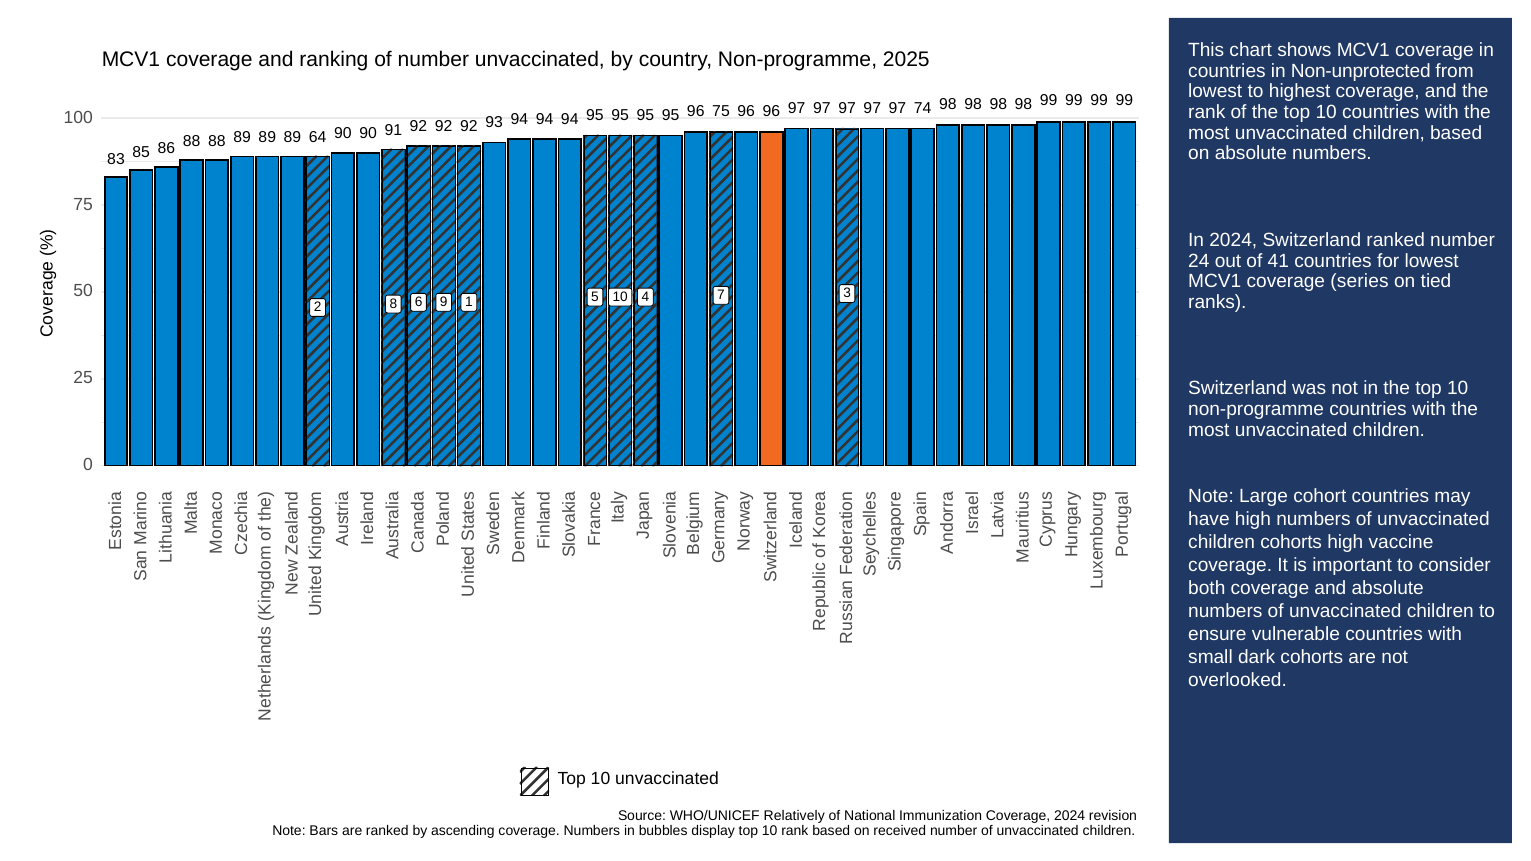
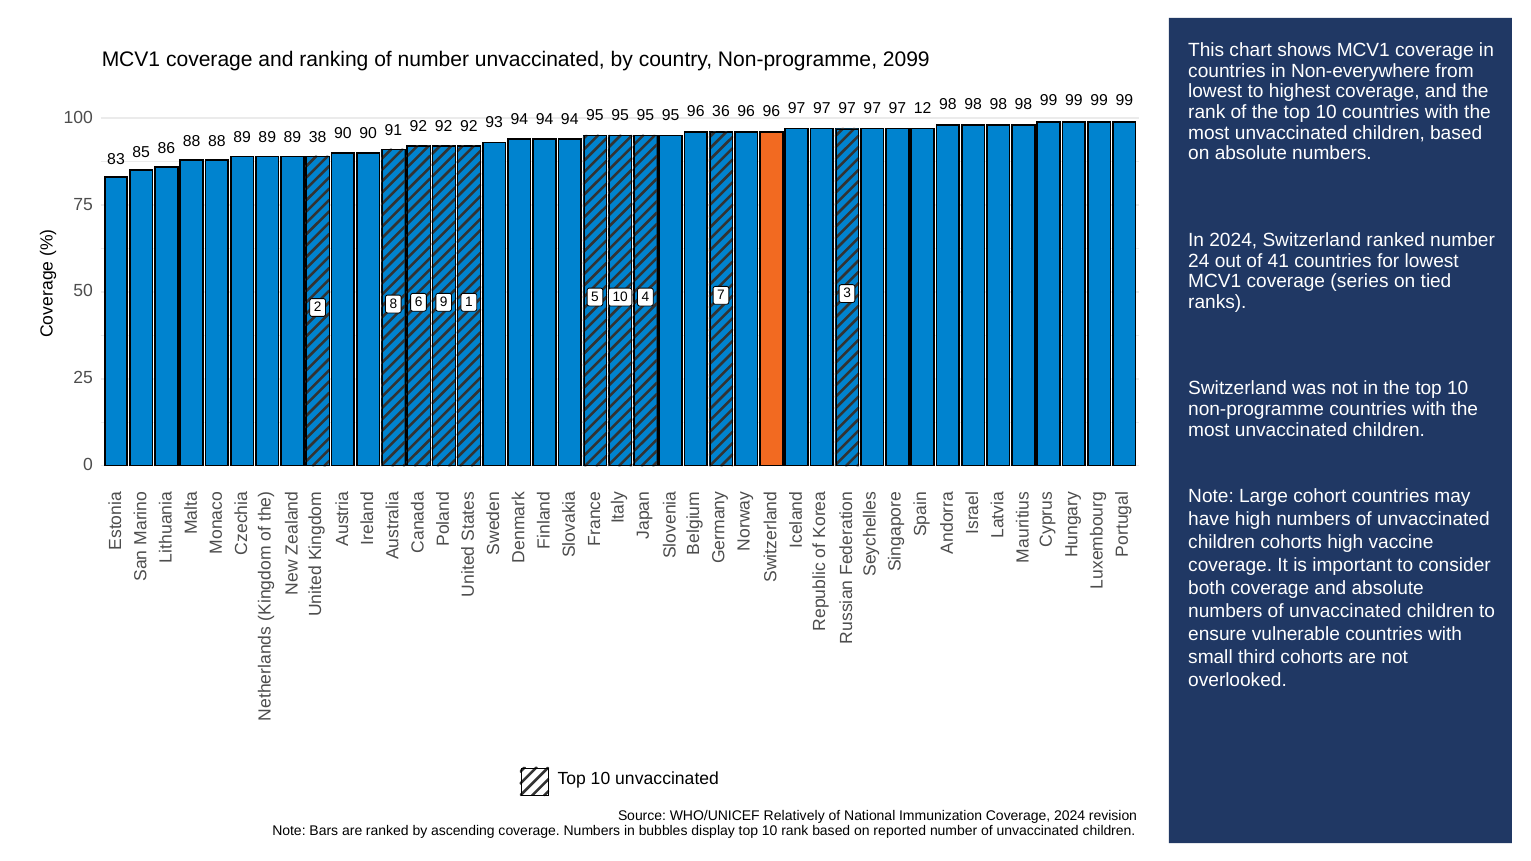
2025: 2025 -> 2099
Non-unprotected: Non-unprotected -> Non-everywhere
74: 74 -> 12
95 75: 75 -> 36
64: 64 -> 38
dark: dark -> third
received: received -> reported
